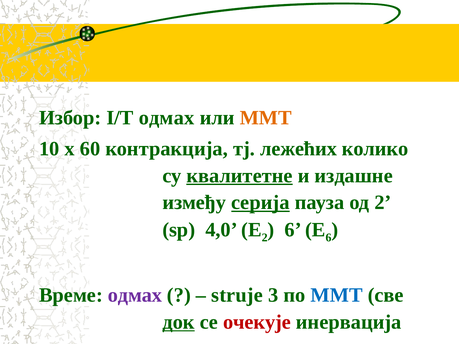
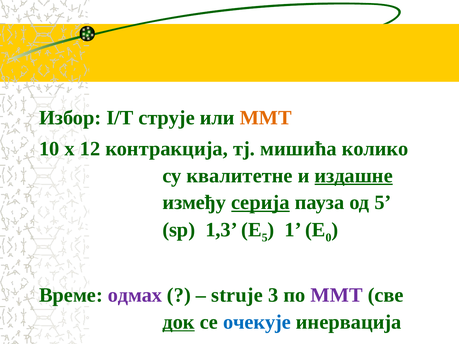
I/Т одмах: одмах -> струје
60: 60 -> 12
лежећих: лежећих -> мишића
квалитетне underline: present -> none
издашне underline: none -> present
од 2: 2 -> 5
4,0: 4,0 -> 1,3
2 at (265, 238): 2 -> 5
6 at (293, 230): 6 -> 1
6 at (329, 238): 6 -> 0
ММТ at (337, 295) colour: blue -> purple
очекује colour: red -> blue
